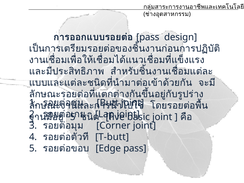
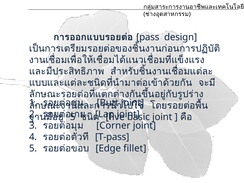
T-butt: T-butt -> T-pass
Edge pass: pass -> fillet
